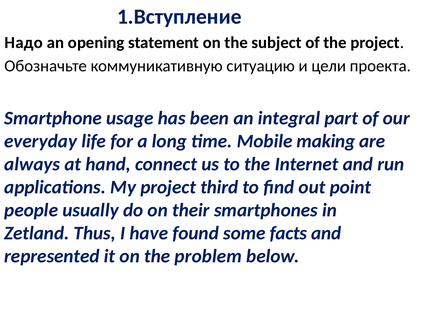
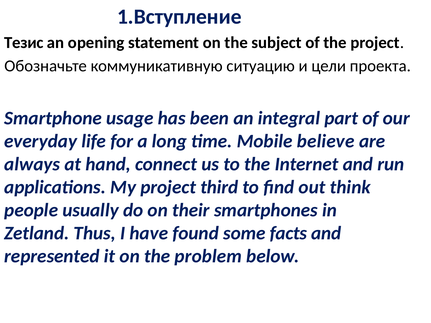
Надо: Надо -> Тезис
making: making -> believe
point: point -> think
